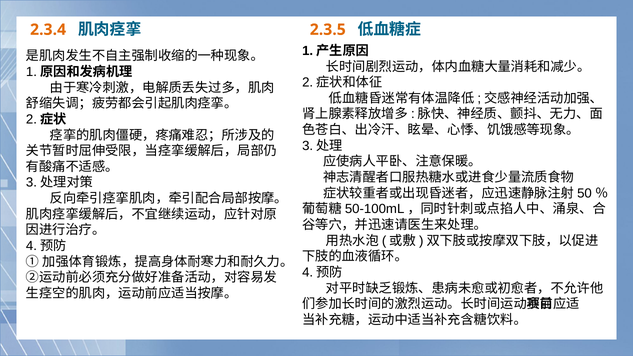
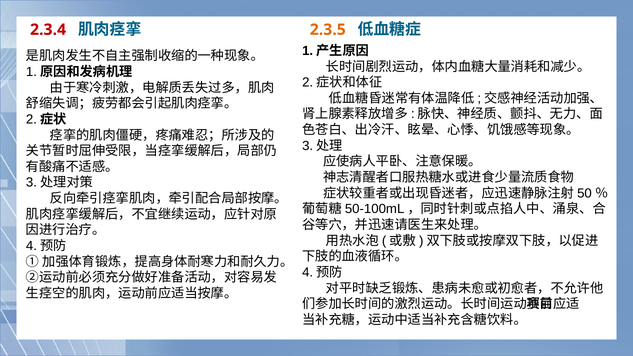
2.3.4 colour: orange -> red
